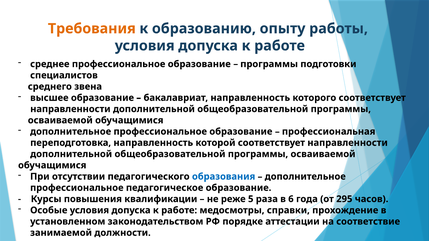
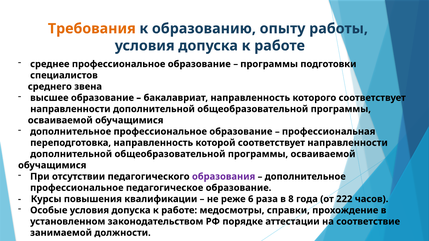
образования colour: blue -> purple
5: 5 -> 6
6: 6 -> 8
295: 295 -> 222
